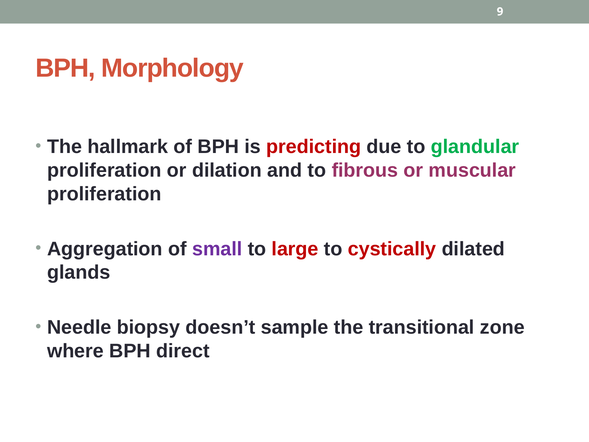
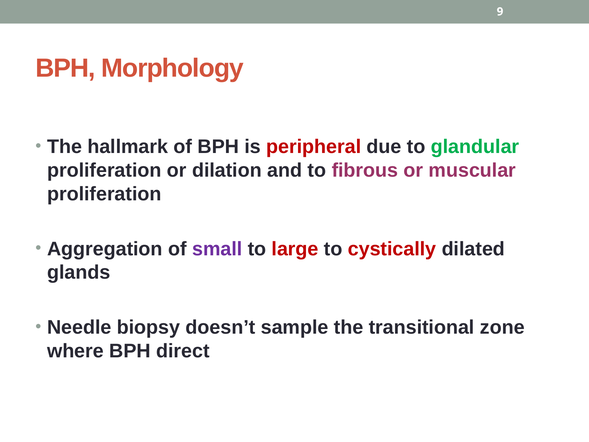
predicting: predicting -> peripheral
